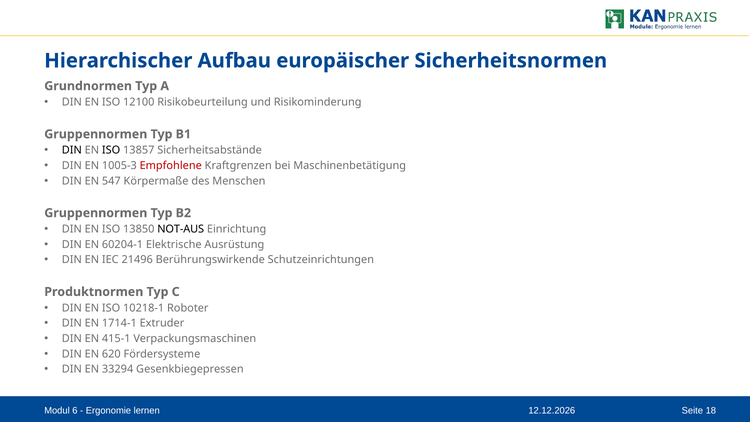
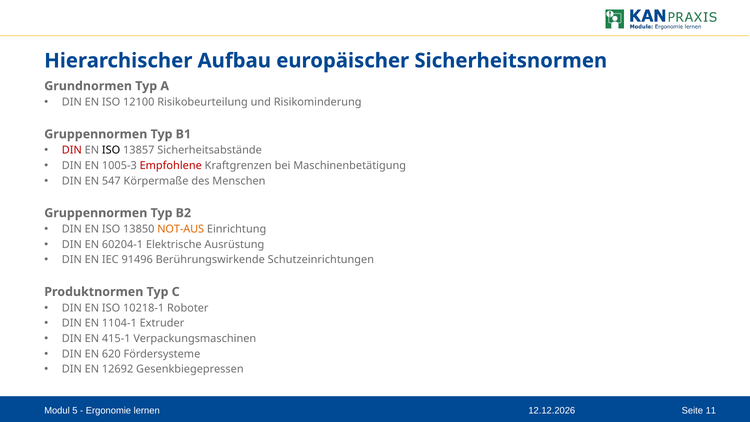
DIN at (72, 150) colour: black -> red
NOT-AUS colour: black -> orange
21496: 21496 -> 91496
1714-1: 1714-1 -> 1104-1
33294: 33294 -> 12692
6: 6 -> 5
18: 18 -> 11
